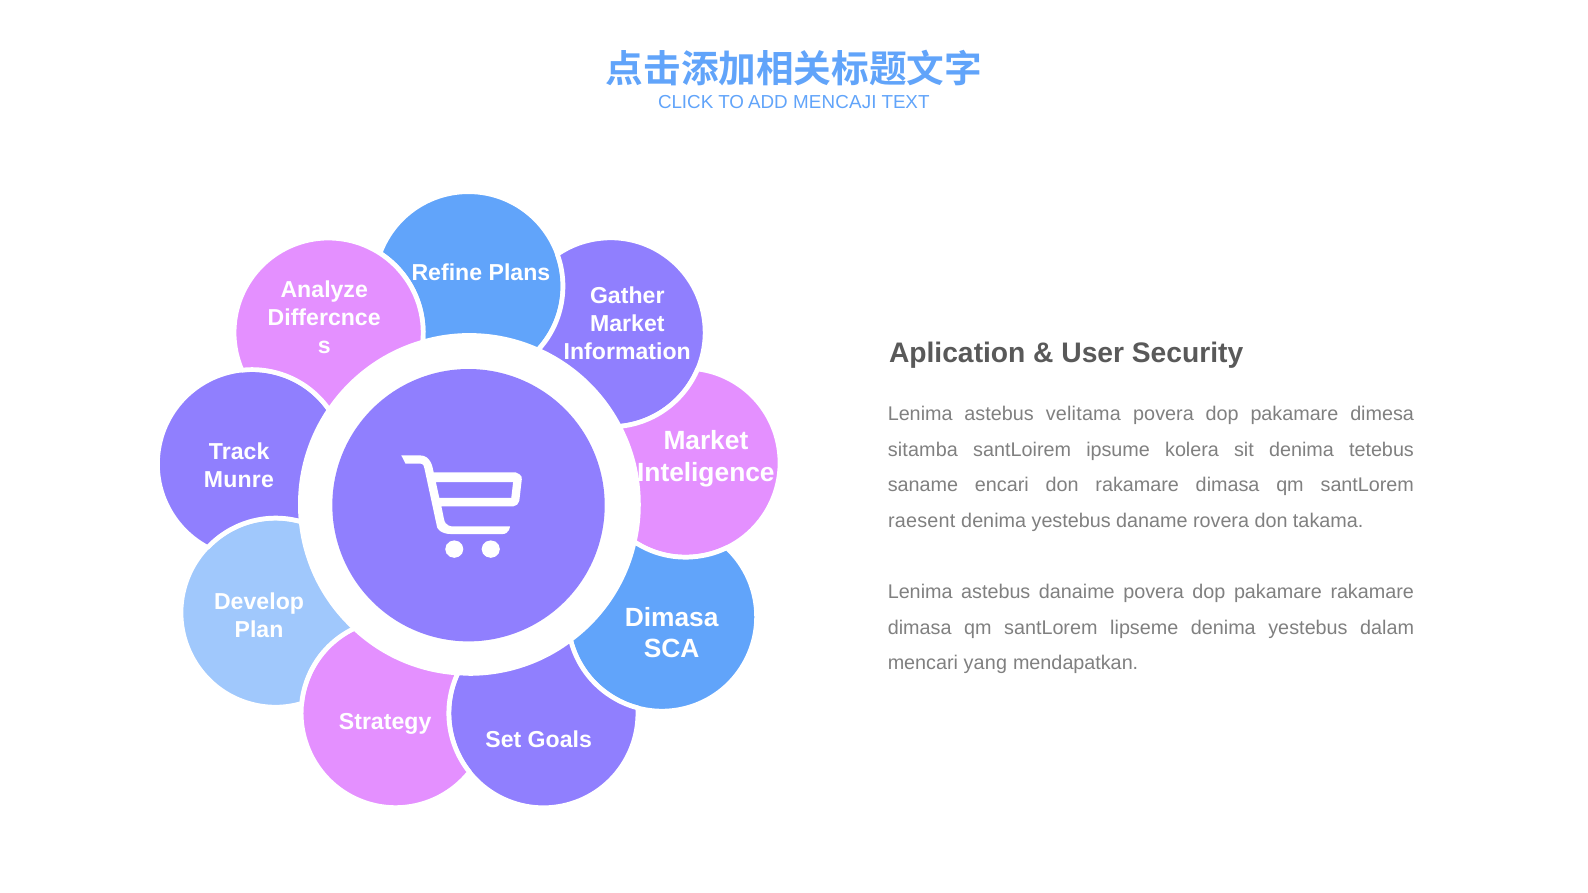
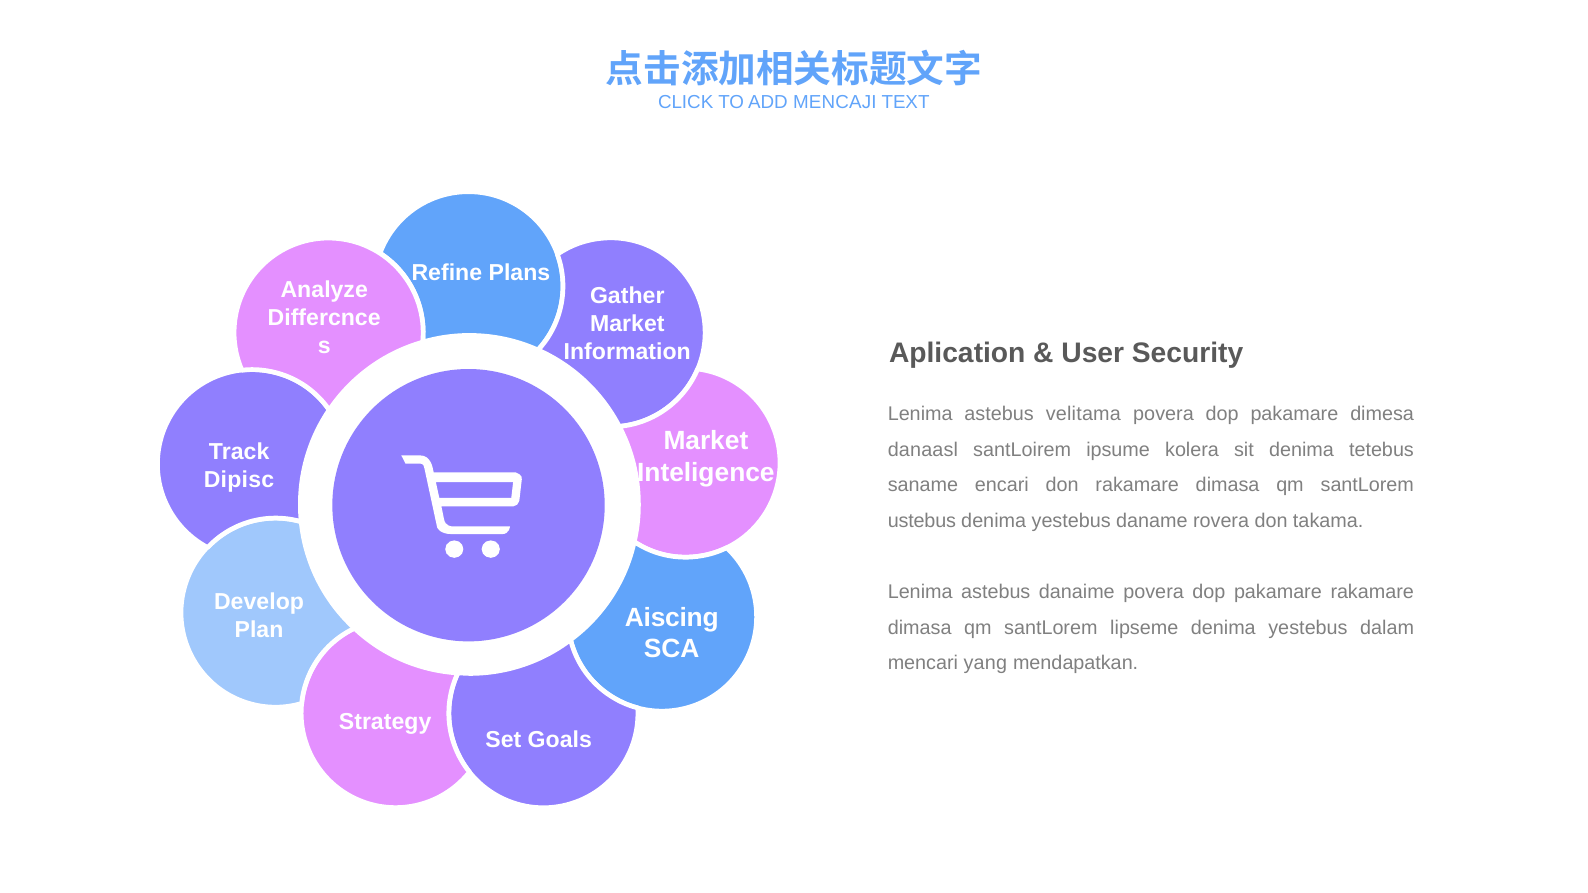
sitamba: sitamba -> danaasl
Munre: Munre -> Dipisc
raesent: raesent -> ustebus
Dimasa at (672, 617): Dimasa -> Aiscing
